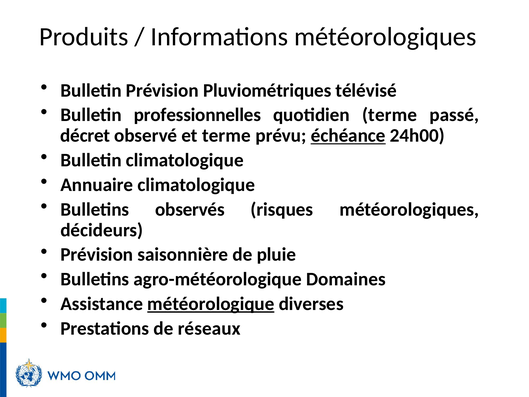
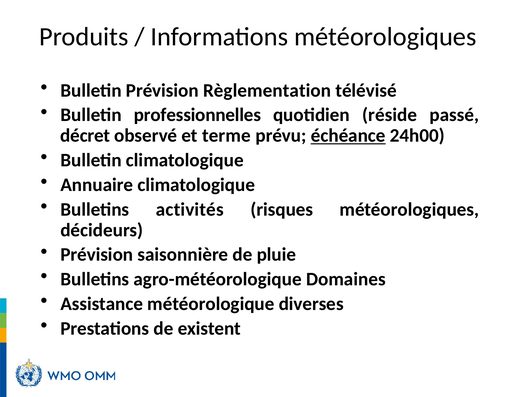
Pluviométriques: Pluviométriques -> Règlementation
quotidien terme: terme -> réside
observés: observés -> activités
météorologique underline: present -> none
réseaux: réseaux -> existent
